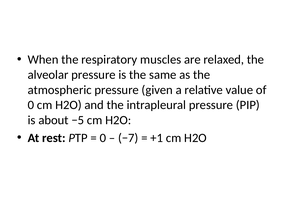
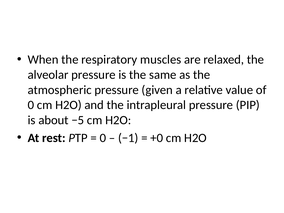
−7: −7 -> −1
+1: +1 -> +0
